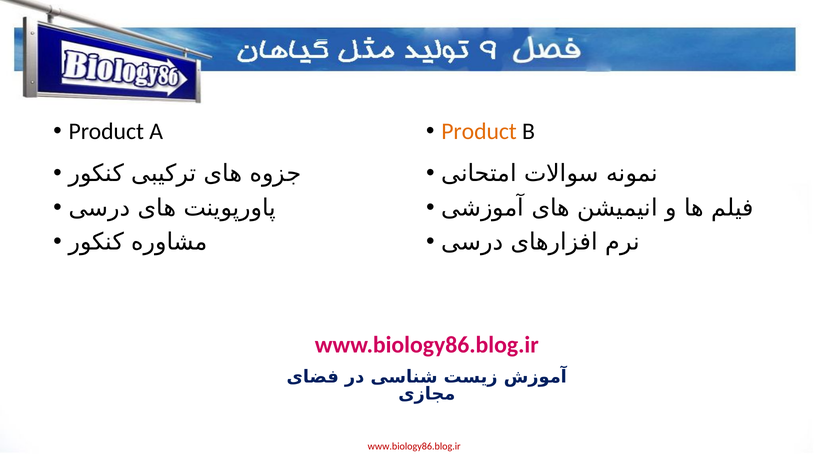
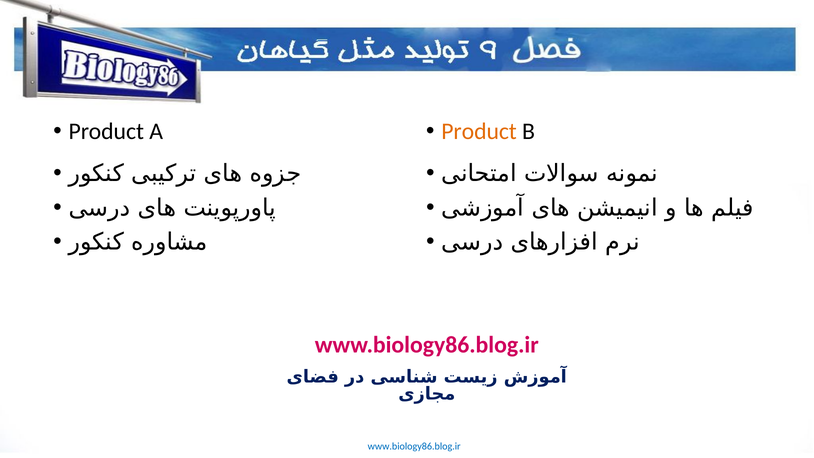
www.biology86.blog.ir at (414, 446) colour: red -> blue
